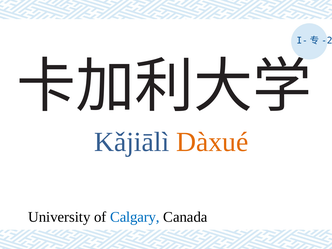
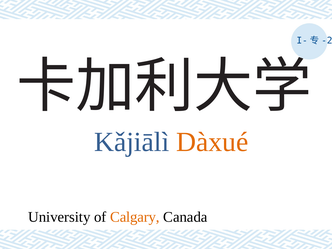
Calgary colour: blue -> orange
